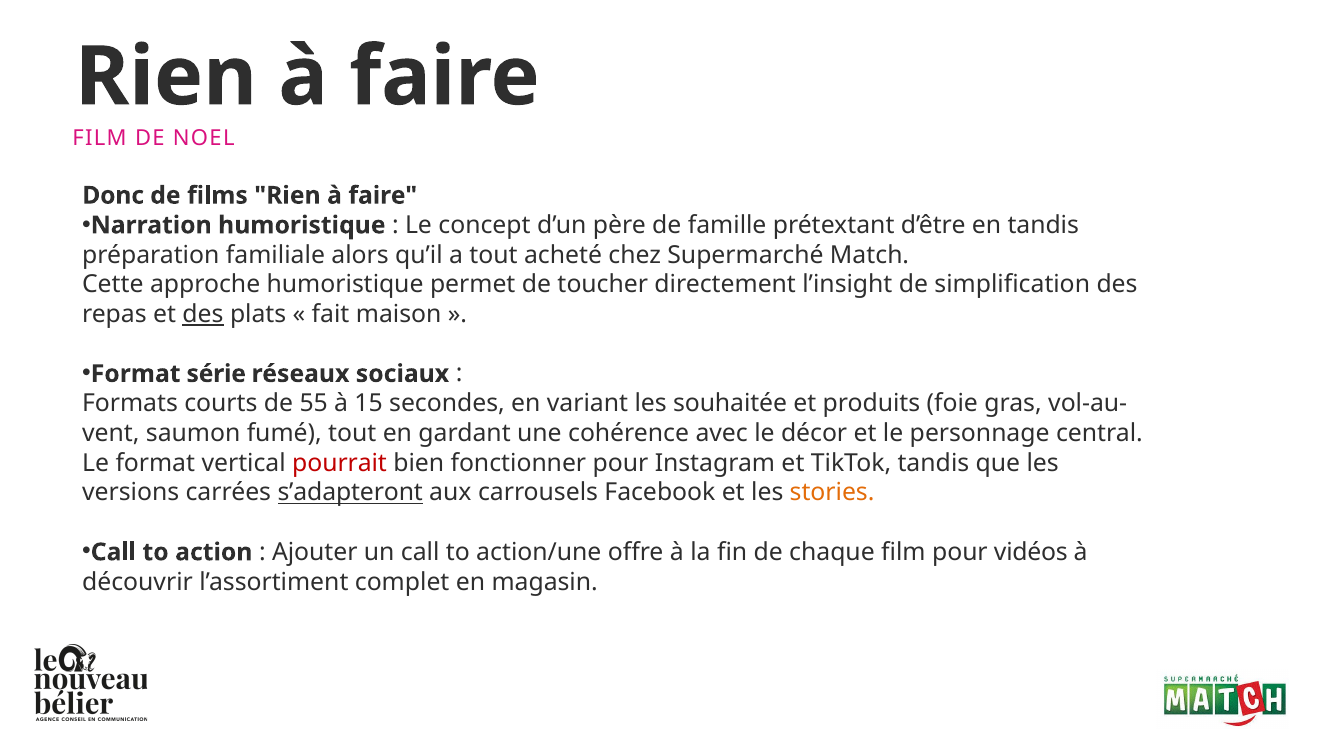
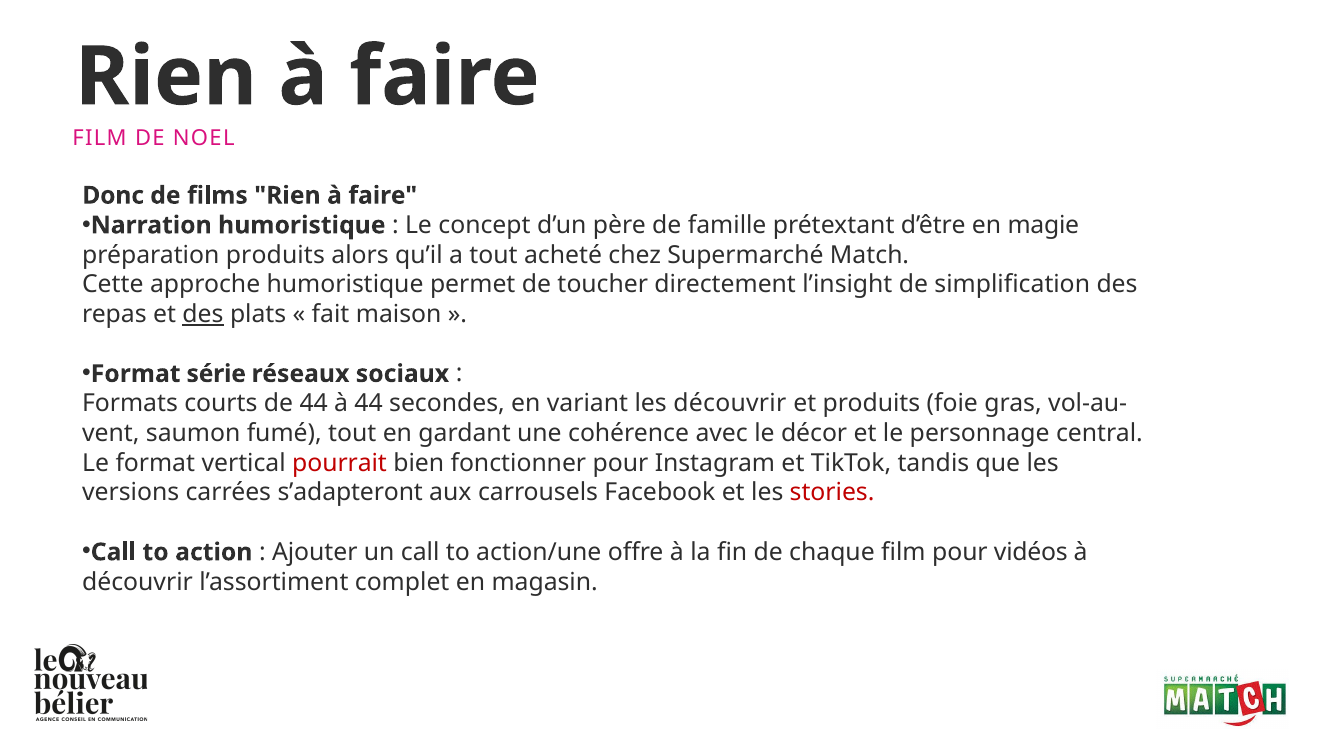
en tandis: tandis -> magie
préparation familiale: familiale -> produits
de 55: 55 -> 44
à 15: 15 -> 44
les souhaitée: souhaitée -> découvrir
s’adapteront underline: present -> none
stories colour: orange -> red
